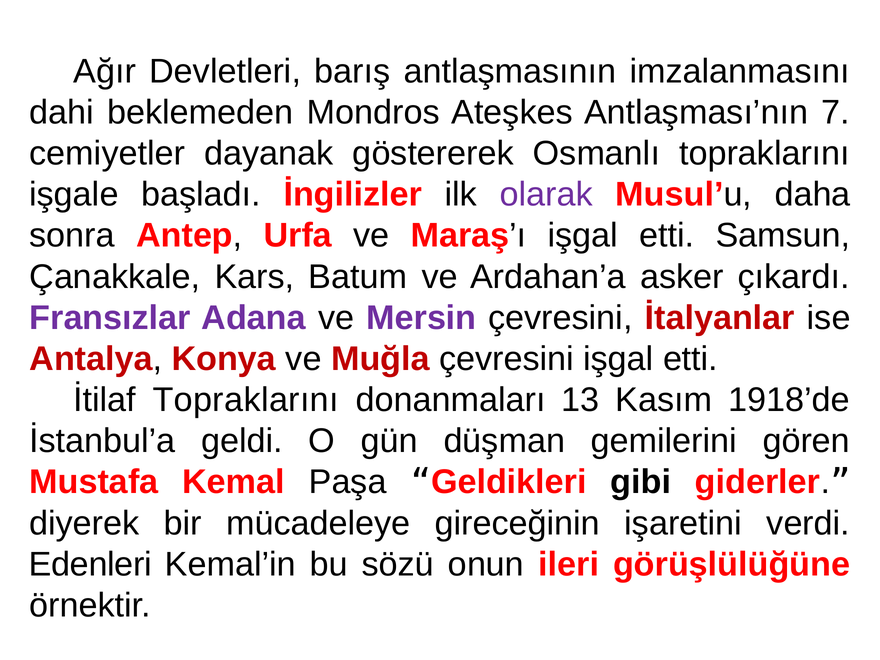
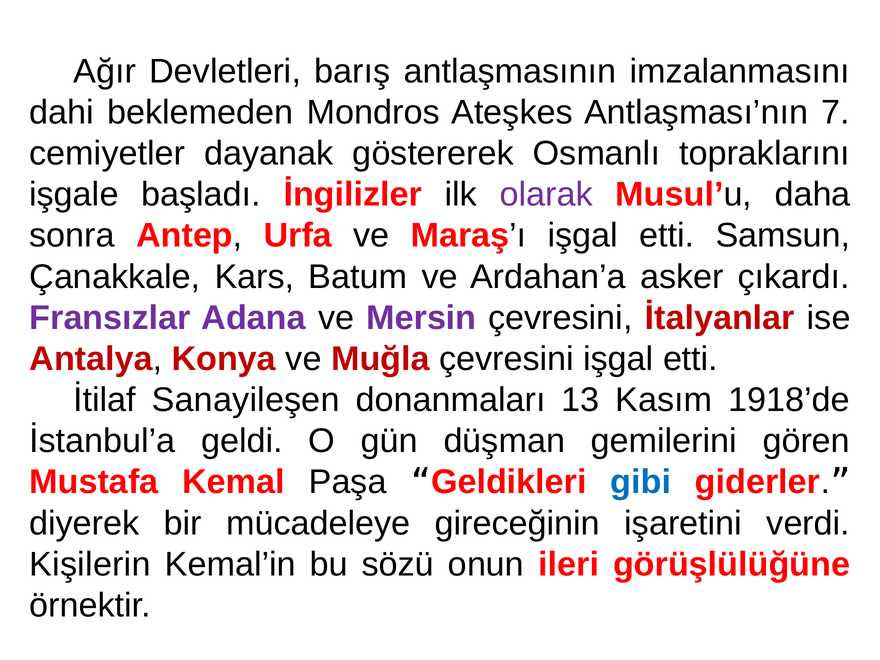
İtilaf Topraklarını: Topraklarını -> Sanayileşen
gibi colour: black -> blue
Edenleri: Edenleri -> Kişilerin
